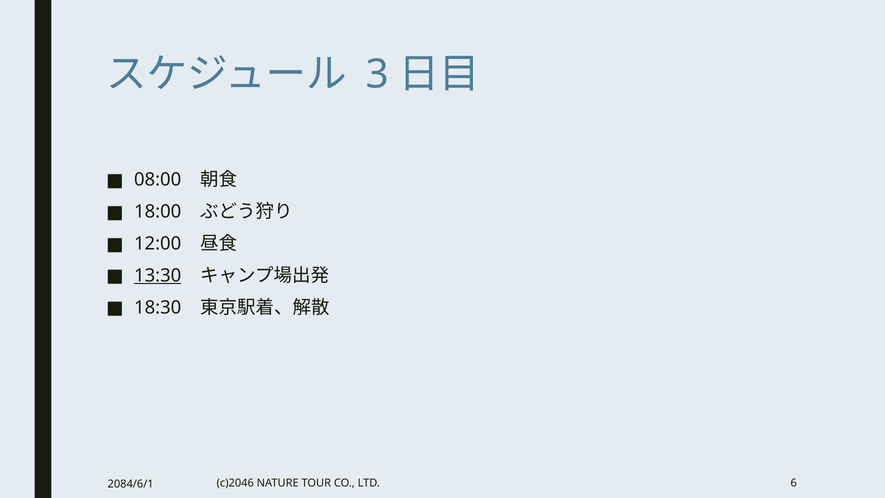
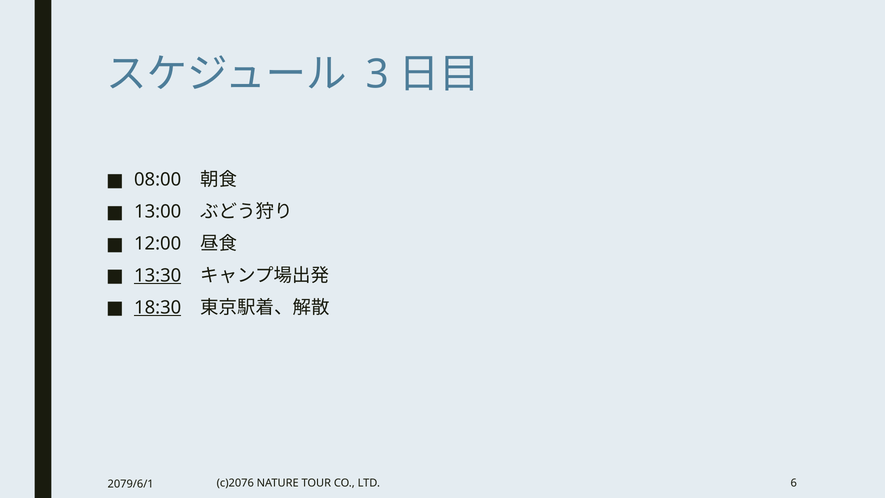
18:00: 18:00 -> 13:00
18:30 underline: none -> present
c)2046: c)2046 -> c)2076
2084/6/1: 2084/6/1 -> 2079/6/1
